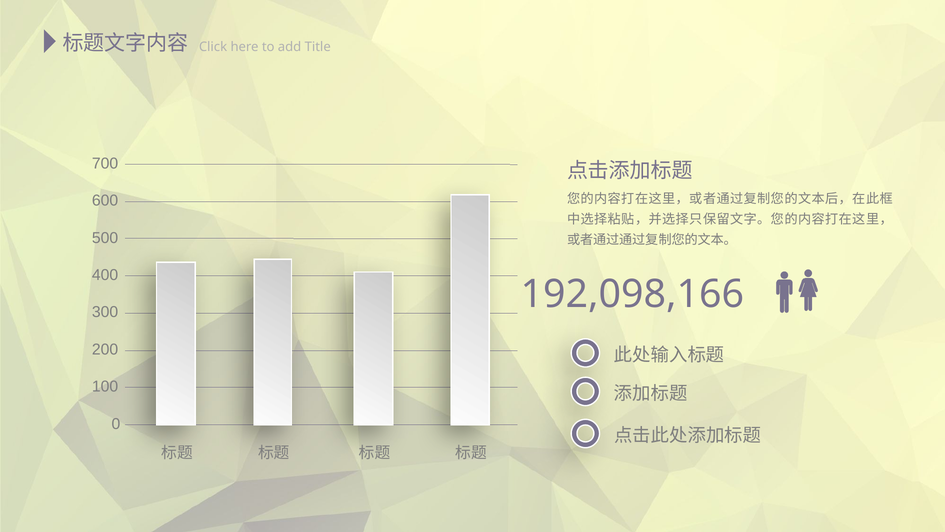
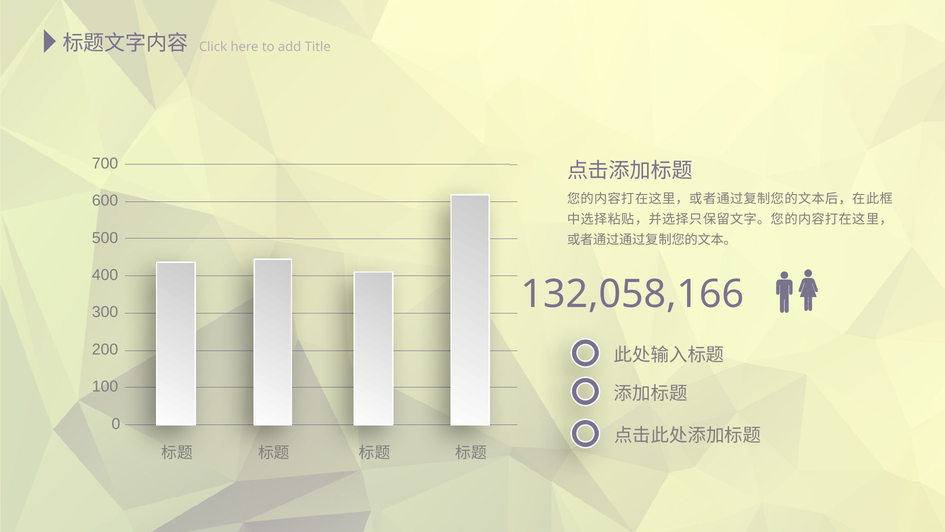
192,098,166: 192,098,166 -> 132,058,166
